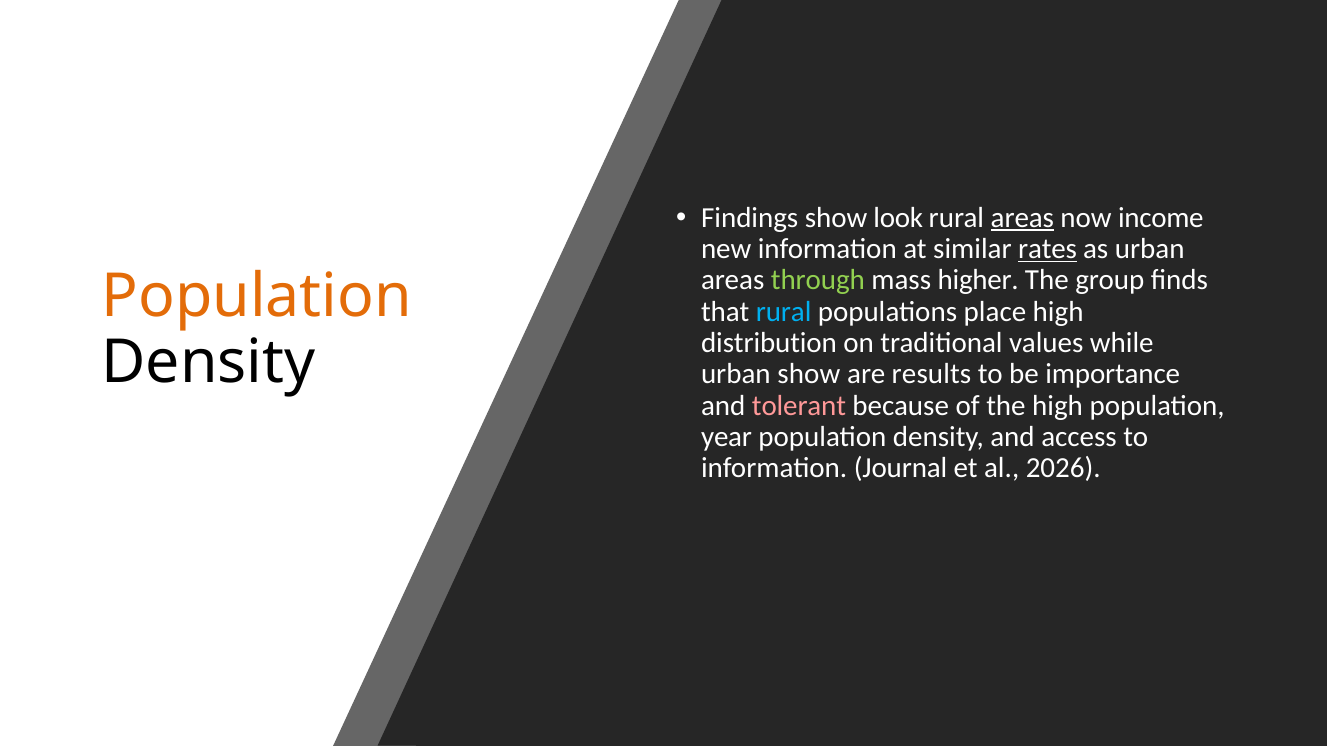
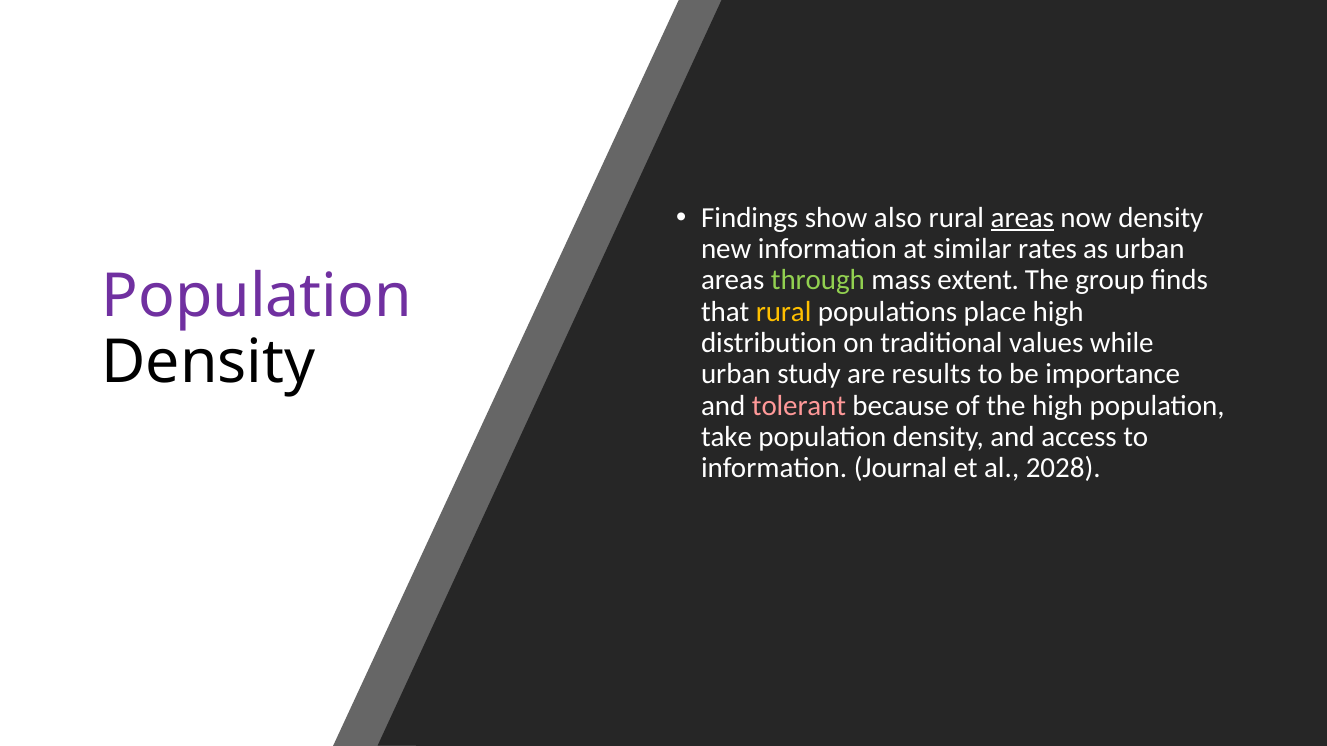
look: look -> also
now income: income -> density
rates underline: present -> none
higher: higher -> extent
Population at (257, 297) colour: orange -> purple
rural at (784, 312) colour: light blue -> yellow
urban show: show -> study
year: year -> take
2026: 2026 -> 2028
